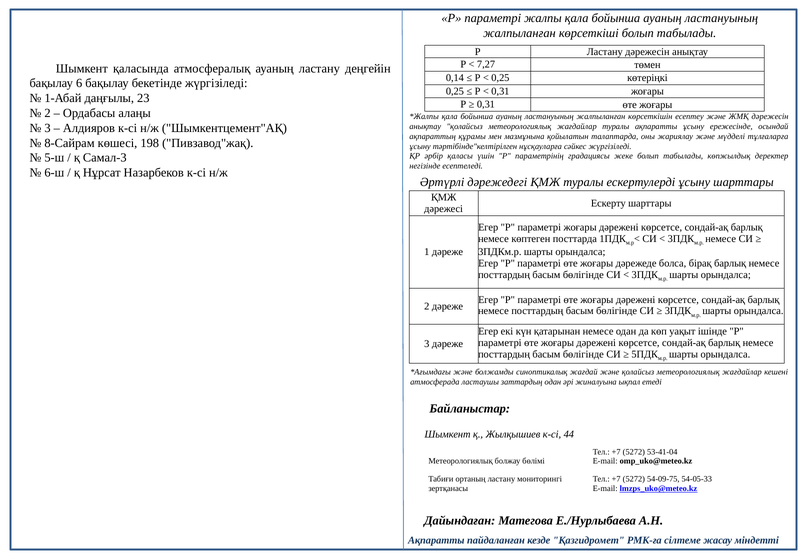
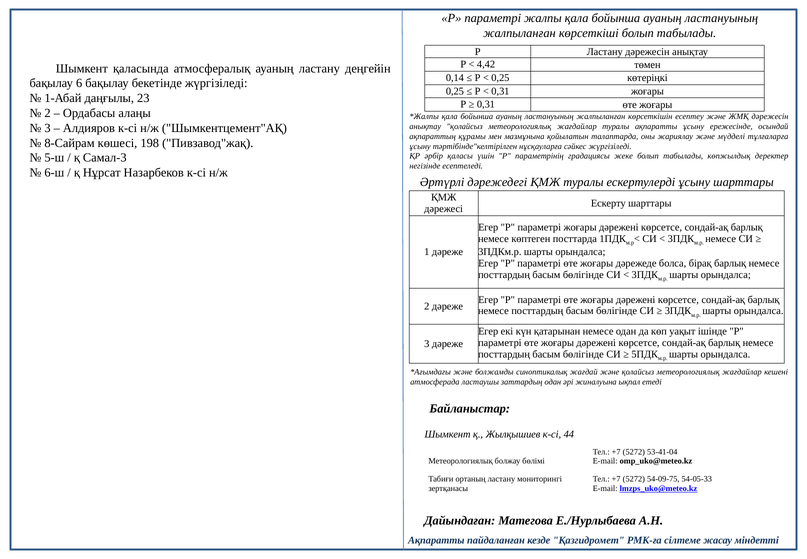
7,27: 7,27 -> 4,42
